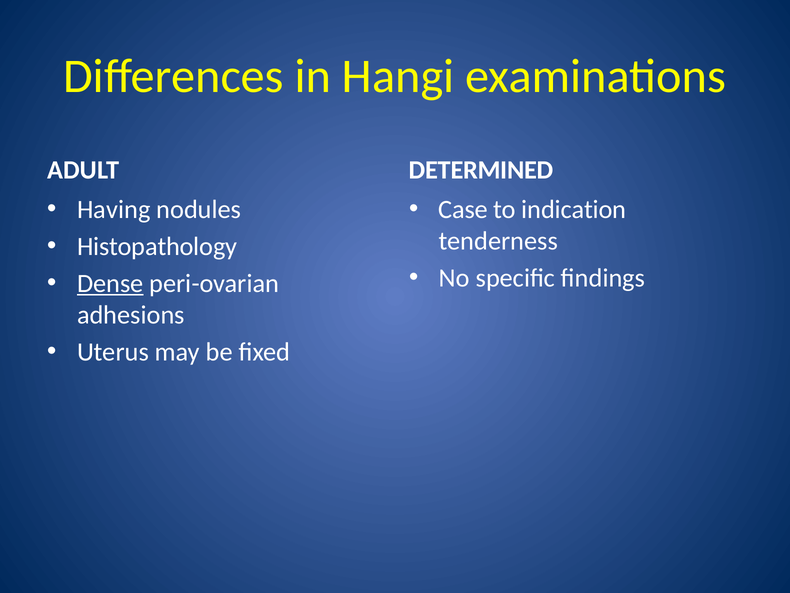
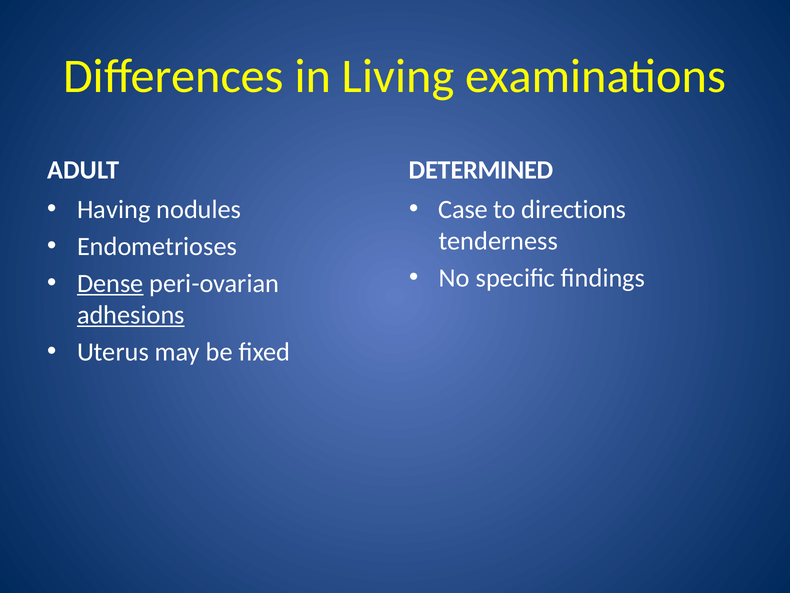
Hangi: Hangi -> Living
indication: indication -> directions
Histopathology: Histopathology -> Endometrioses
adhesions underline: none -> present
